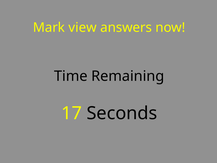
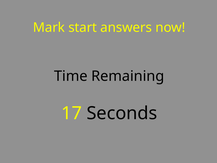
view: view -> start
